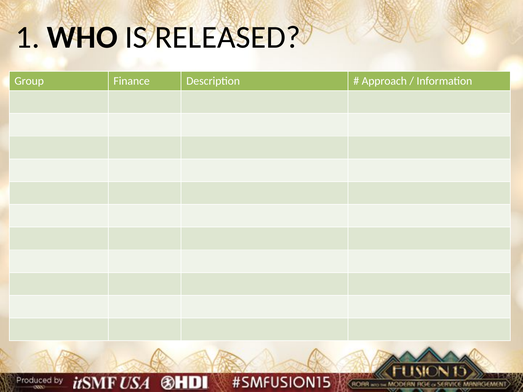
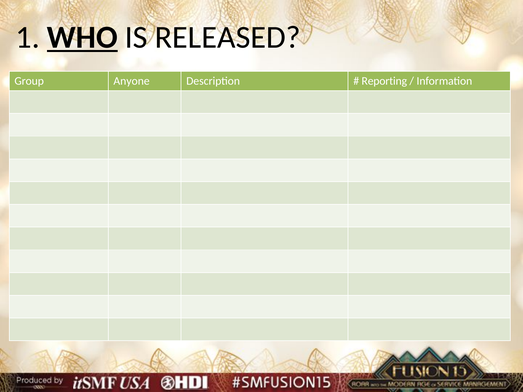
WHO underline: none -> present
Finance: Finance -> Anyone
Approach: Approach -> Reporting
